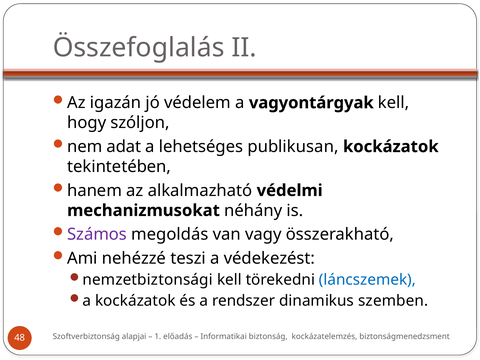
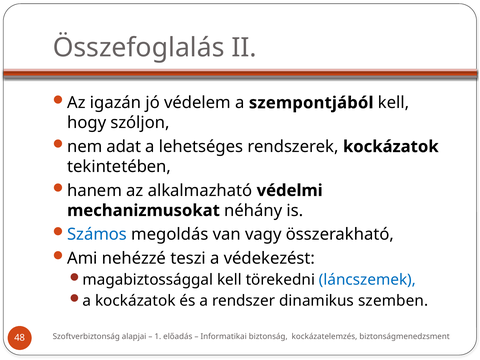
vagyontárgyak: vagyontárgyak -> szempontjából
publikusan: publikusan -> rendszerek
Számos colour: purple -> blue
nemzetbiztonsági: nemzetbiztonsági -> magabiztossággal
